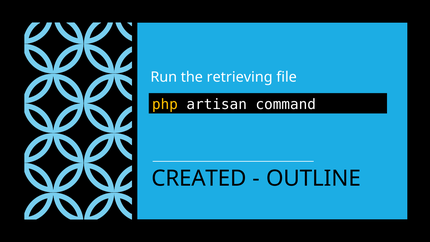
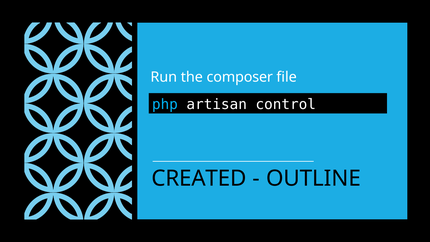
retrieving: retrieving -> composer
php colour: yellow -> light blue
command: command -> control
